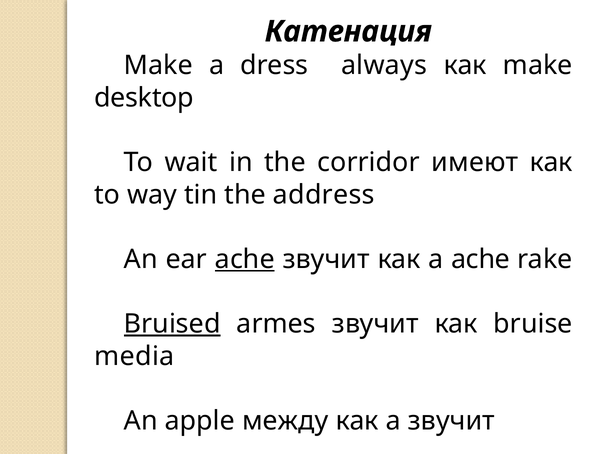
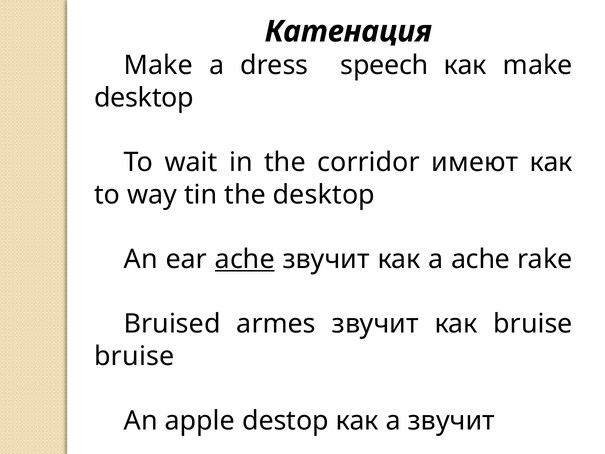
always: always -> speech
the address: address -> desktop
Bruised underline: present -> none
media at (134, 356): media -> bruise
между: между -> destop
